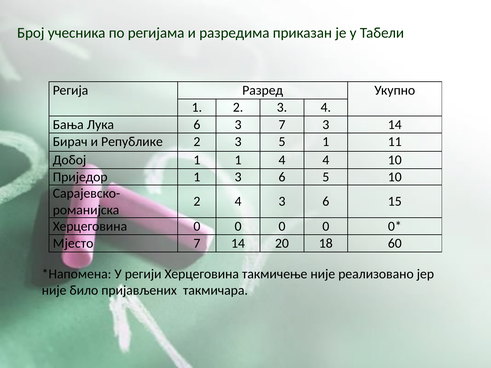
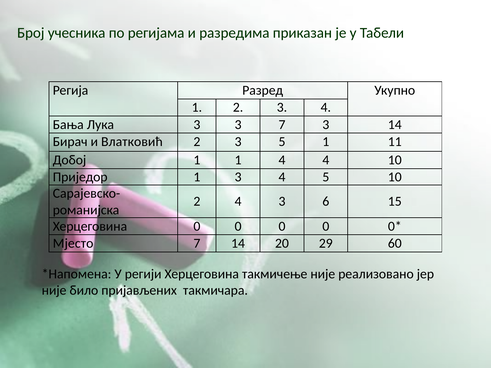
Лука 6: 6 -> 3
Републике: Републике -> Влатковић
1 3 6: 6 -> 4
18: 18 -> 29
